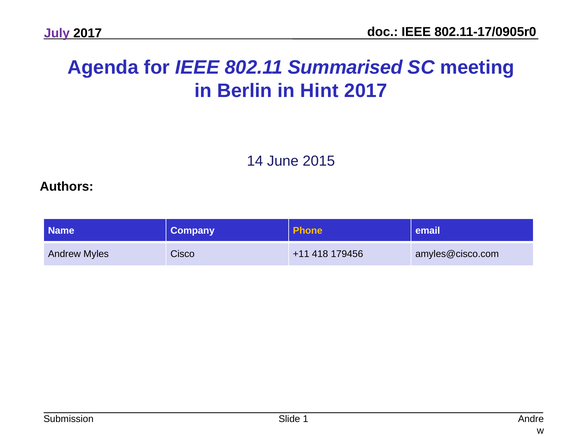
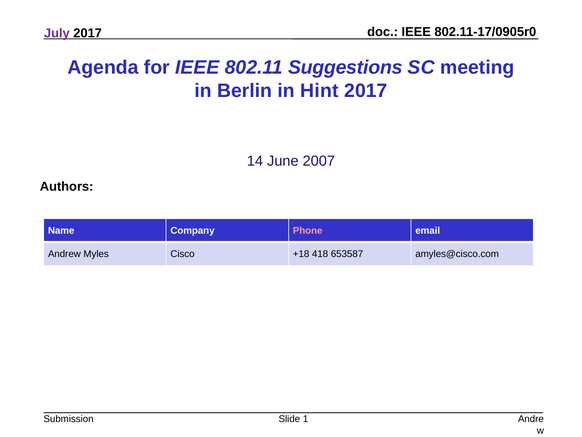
Summarised: Summarised -> Suggestions
2015: 2015 -> 2007
Phone colour: yellow -> pink
+11: +11 -> +18
179456: 179456 -> 653587
